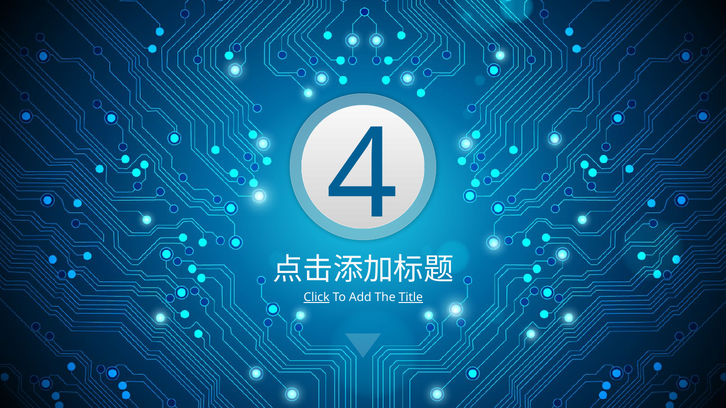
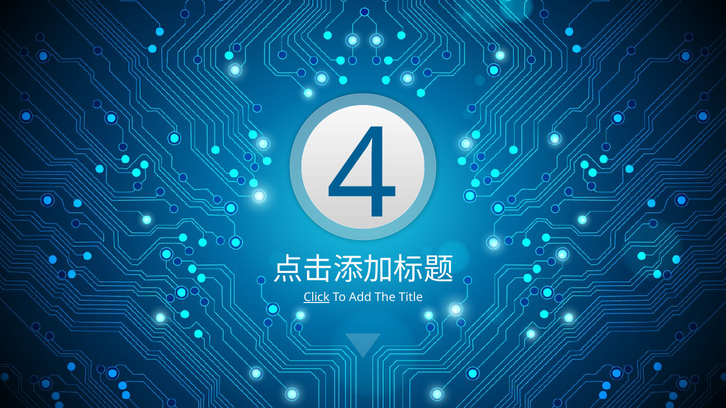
Title underline: present -> none
